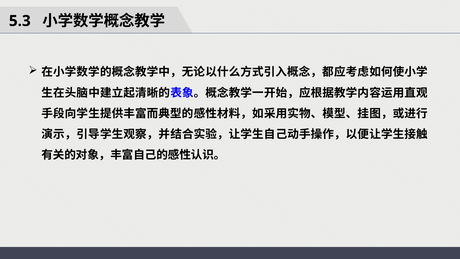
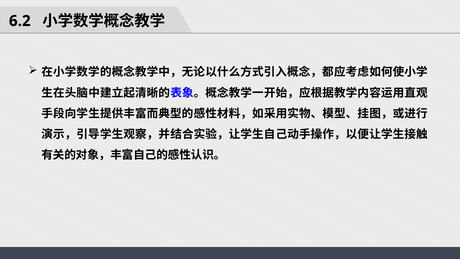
5.3: 5.3 -> 6.2
